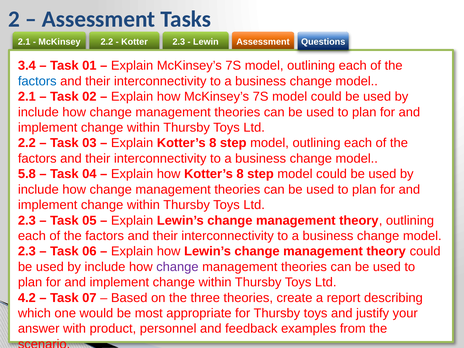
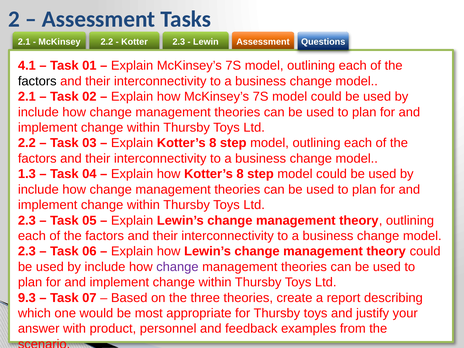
3.4: 3.4 -> 4.1
factors at (37, 81) colour: blue -> black
5.8: 5.8 -> 1.3
4.2: 4.2 -> 9.3
